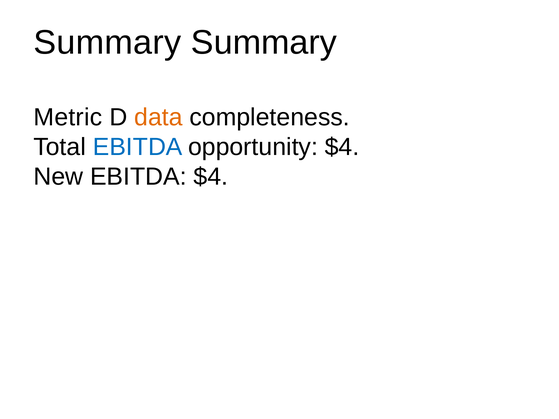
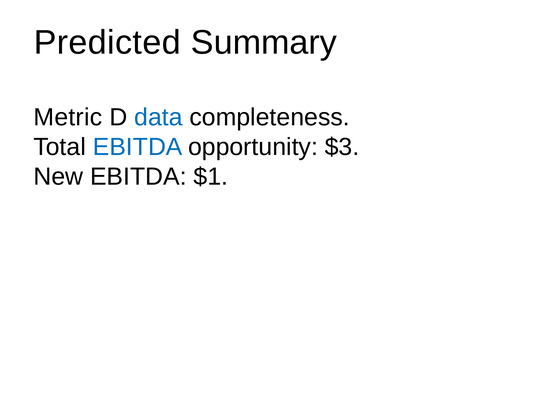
Summary at (107, 42): Summary -> Predicted
data colour: orange -> blue
opportunity $4: $4 -> $3
EBITDA $4: $4 -> $1
